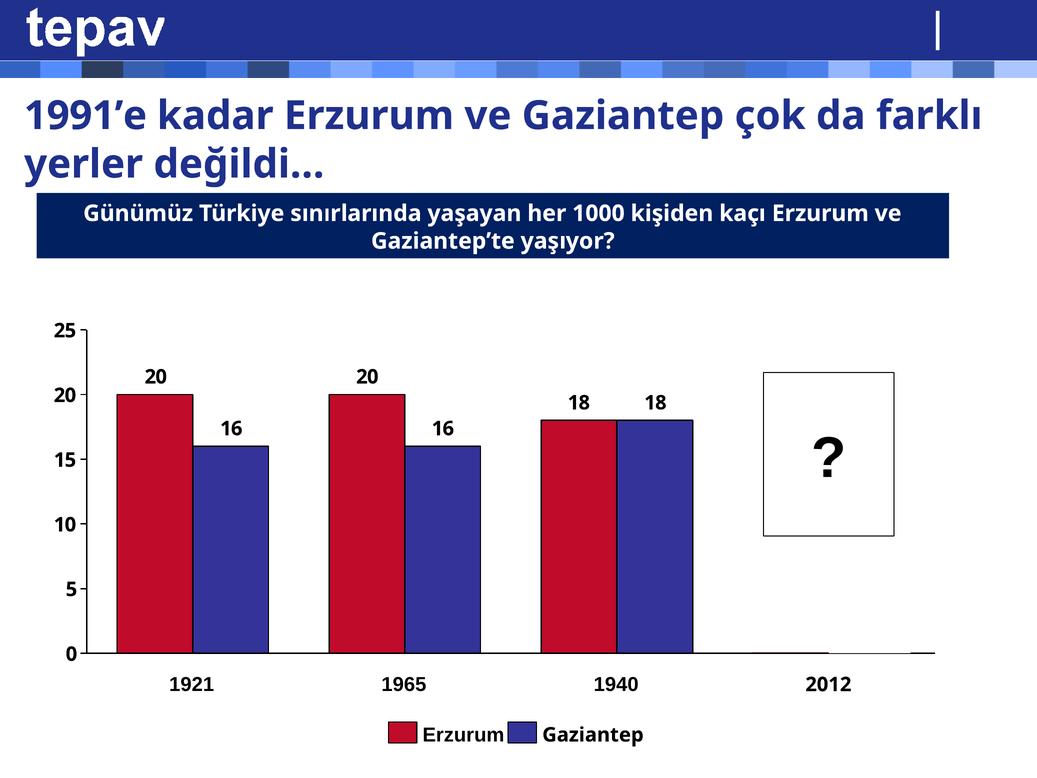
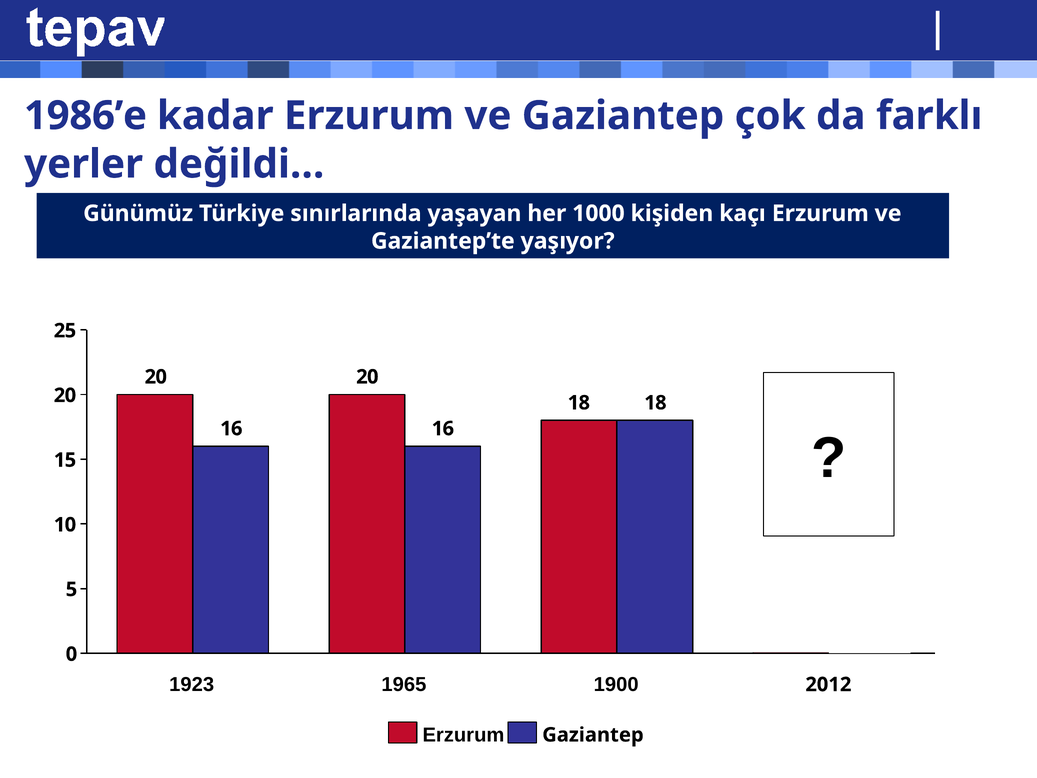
1991’e: 1991’e -> 1986’e
1921: 1921 -> 1923
1940: 1940 -> 1900
